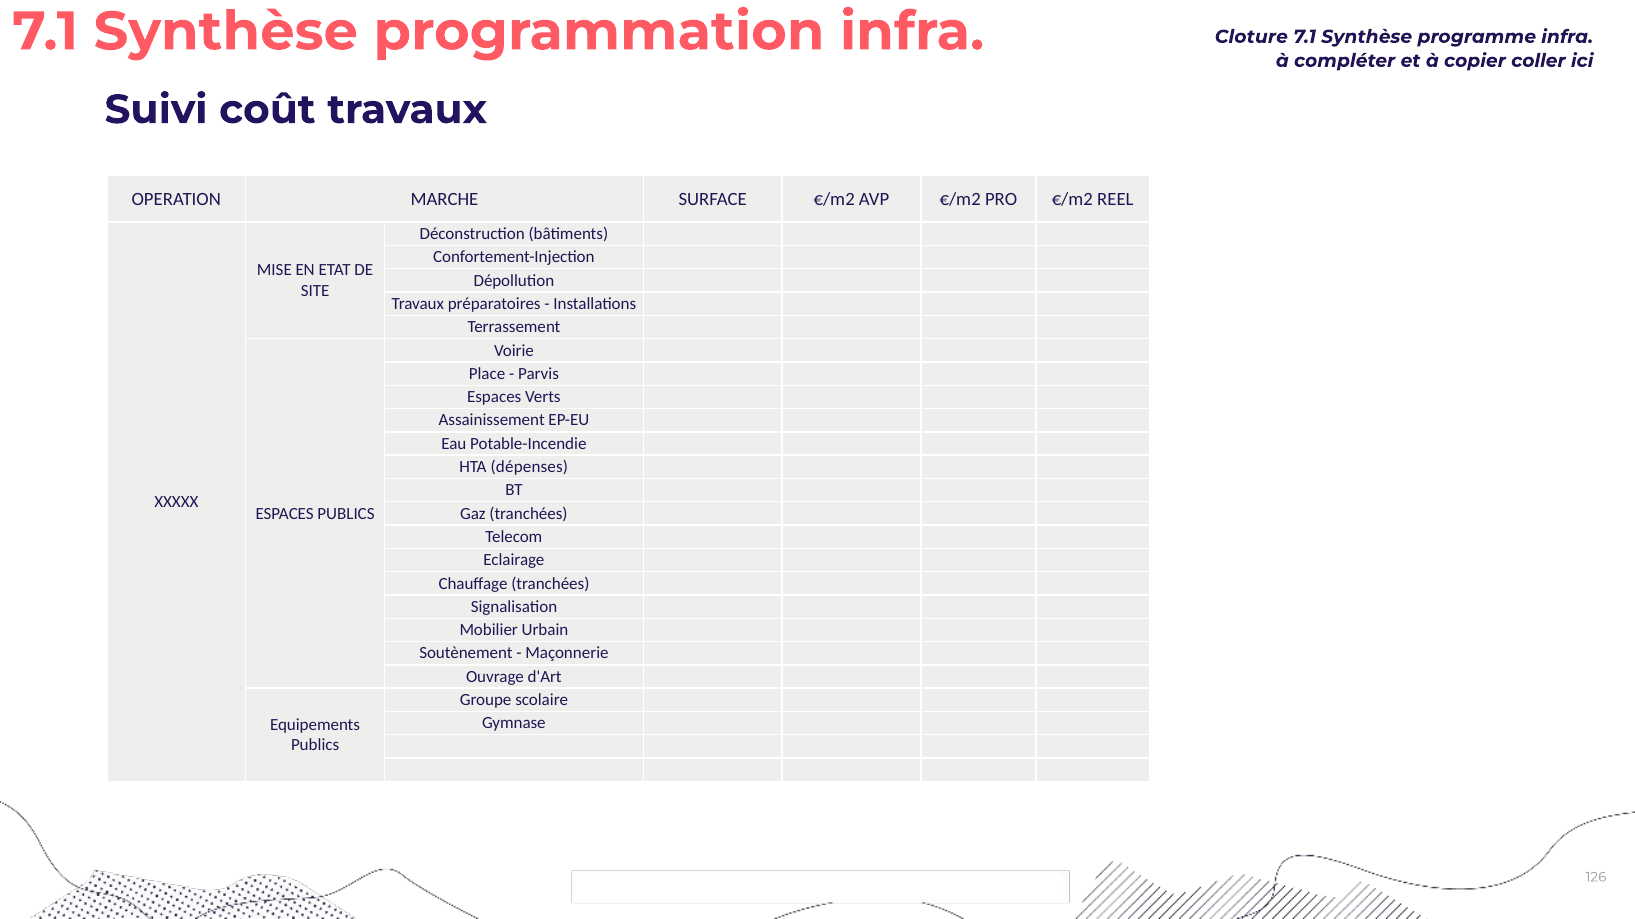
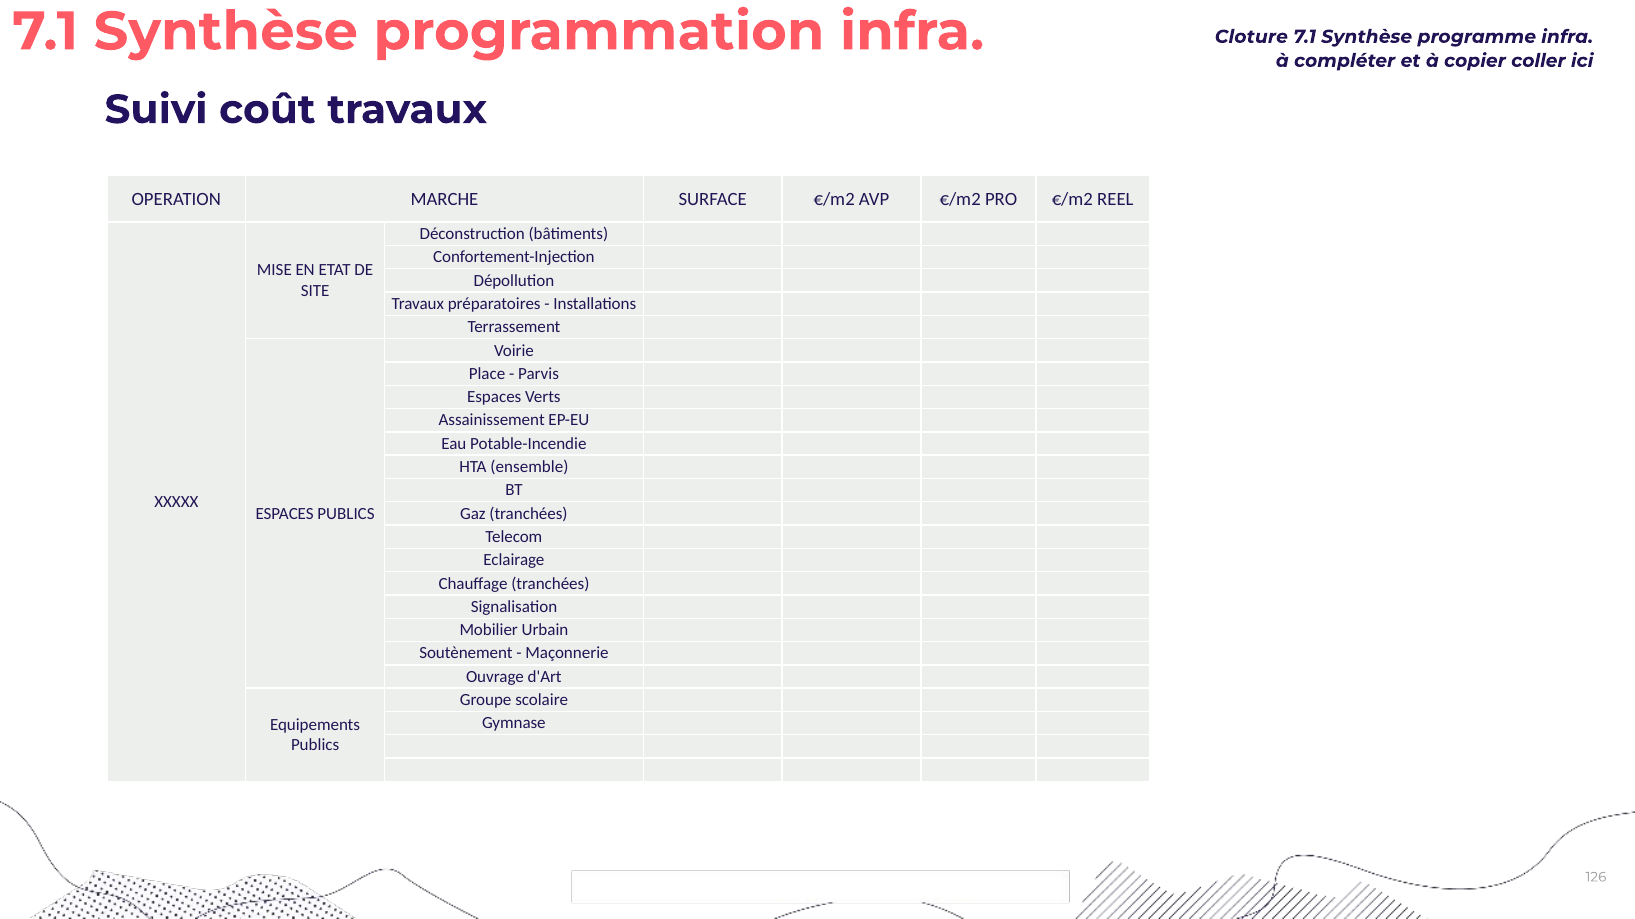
dépenses: dépenses -> ensemble
